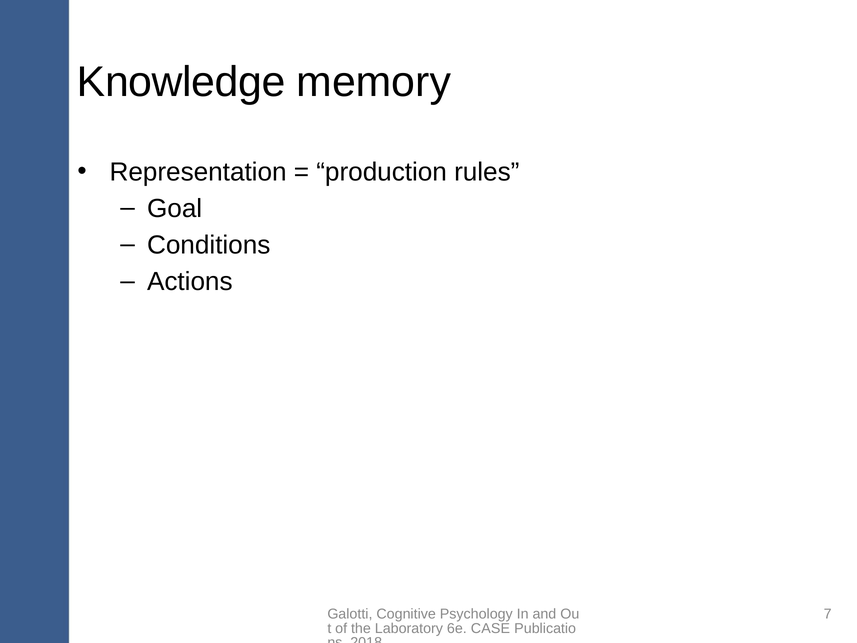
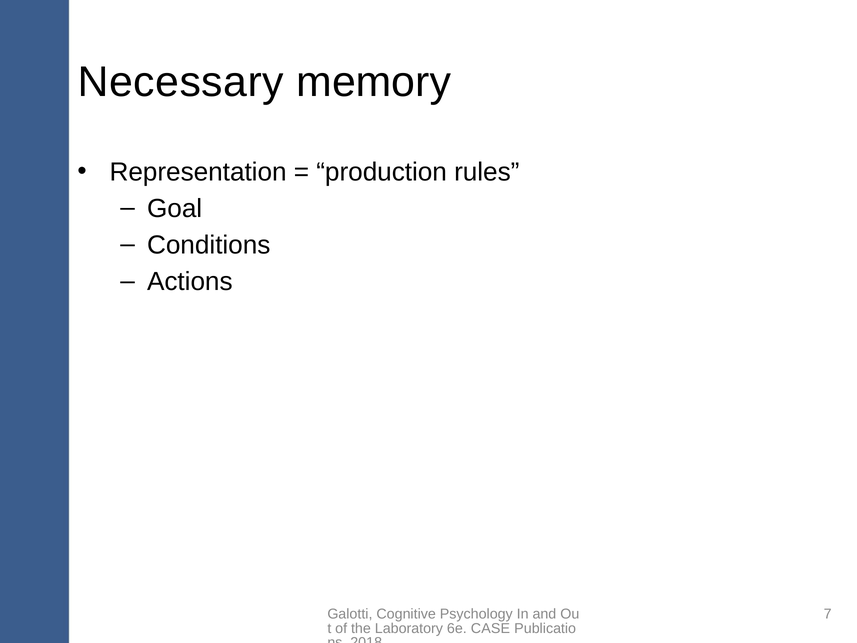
Knowledge: Knowledge -> Necessary
